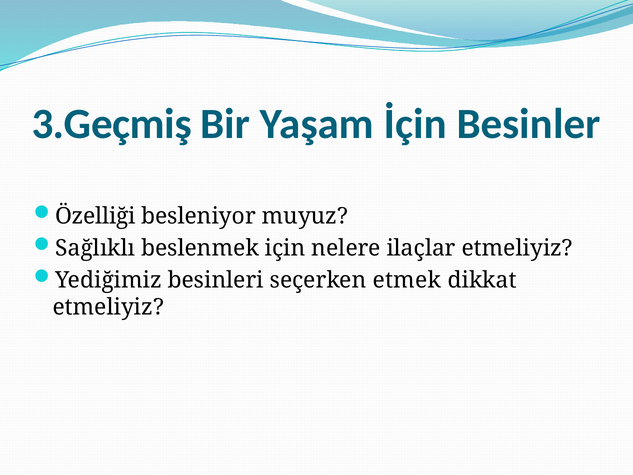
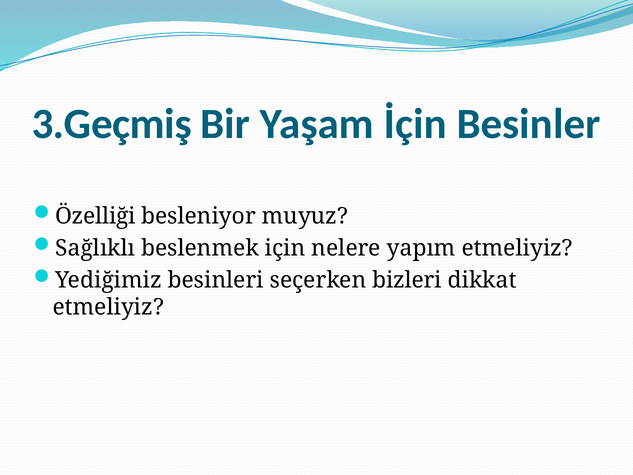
ilaçlar: ilaçlar -> yapım
etmek: etmek -> bizleri
